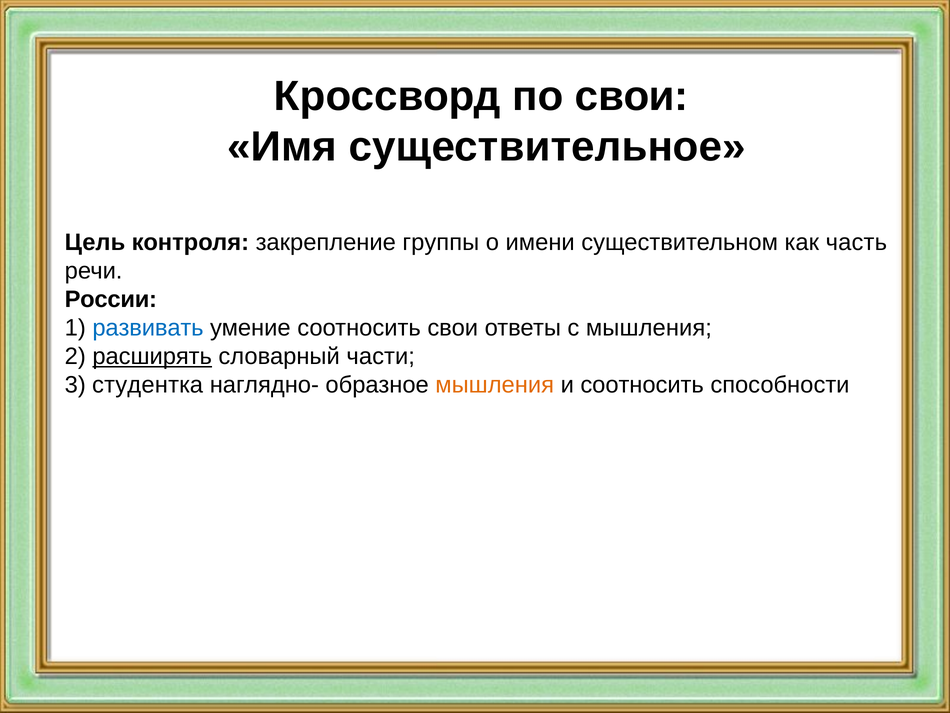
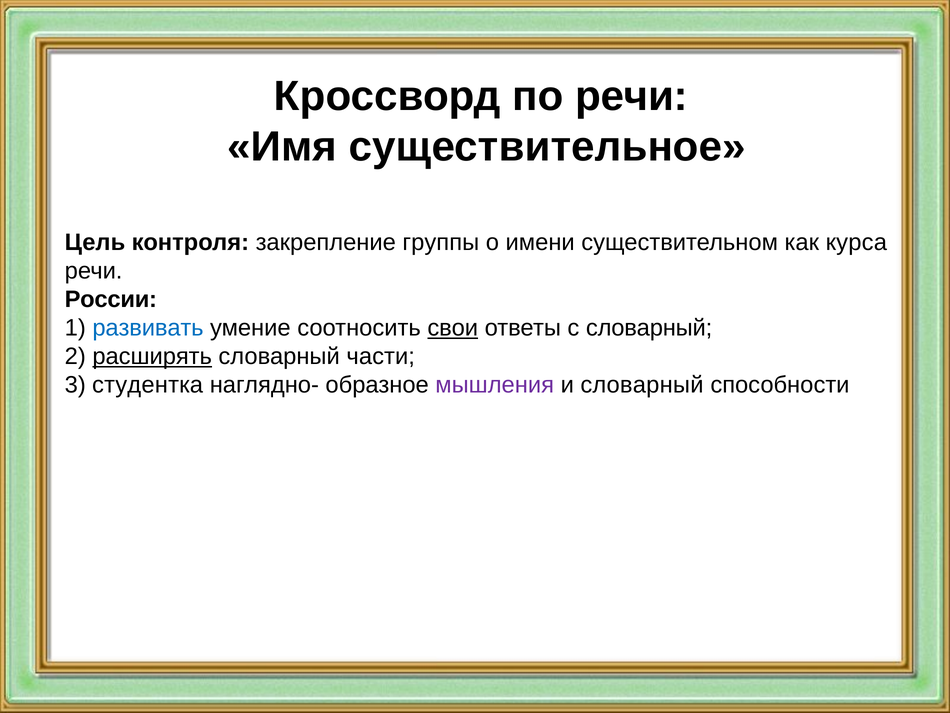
по свои: свои -> речи
часть: часть -> курса
свои at (453, 328) underline: none -> present
с мышления: мышления -> словарный
мышления at (495, 385) colour: orange -> purple
и соотносить: соотносить -> словарный
